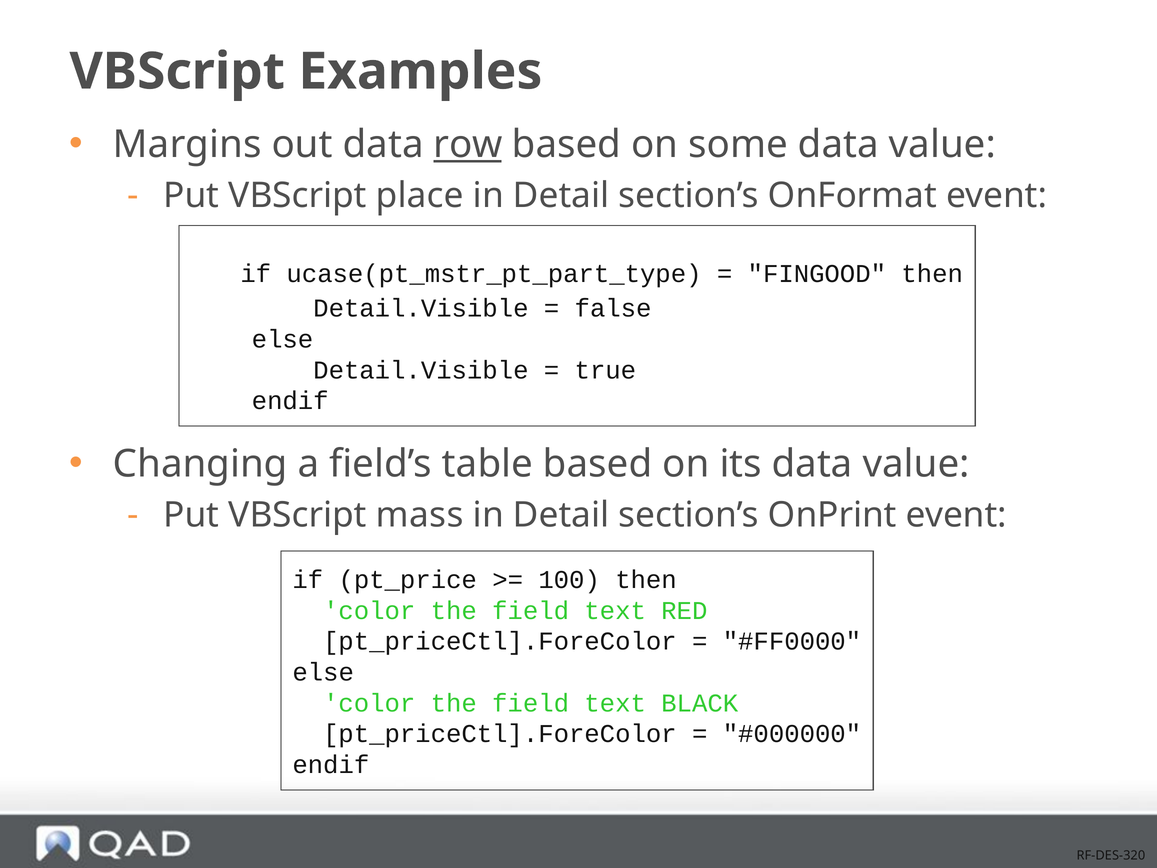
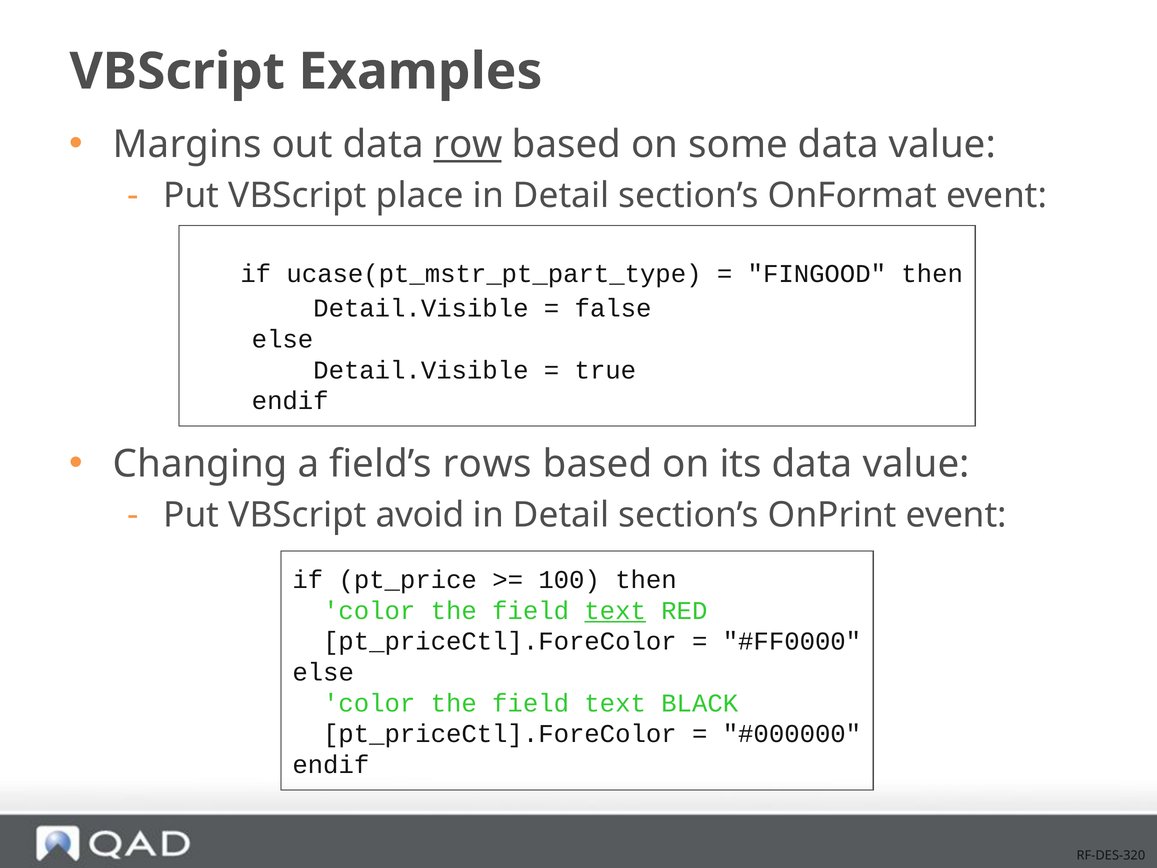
table: table -> rows
mass: mass -> avoid
text at (615, 610) underline: none -> present
